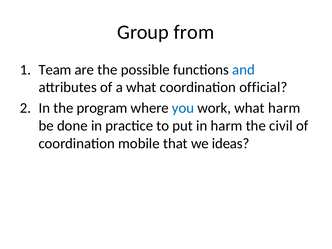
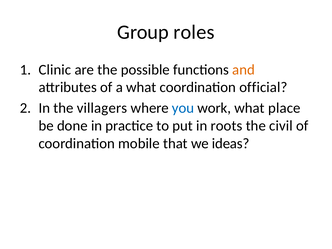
from: from -> roles
Team: Team -> Clinic
and colour: blue -> orange
program: program -> villagers
what harm: harm -> place
in harm: harm -> roots
